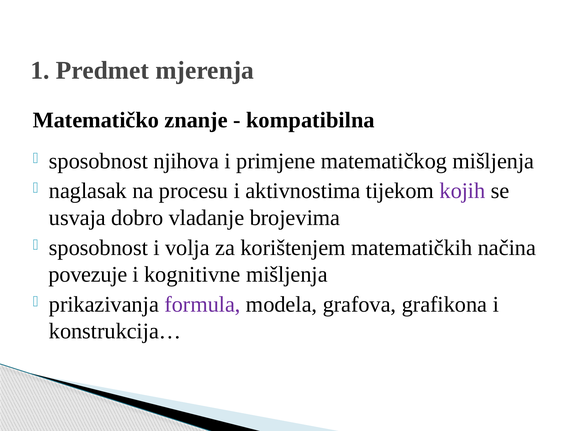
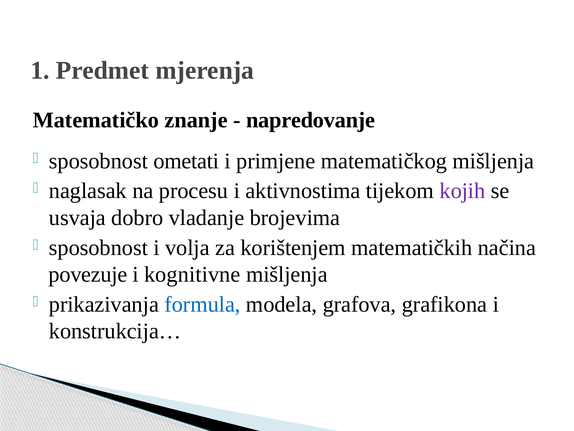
kompatibilna: kompatibilna -> napredovanje
njihova: njihova -> ometati
formula colour: purple -> blue
